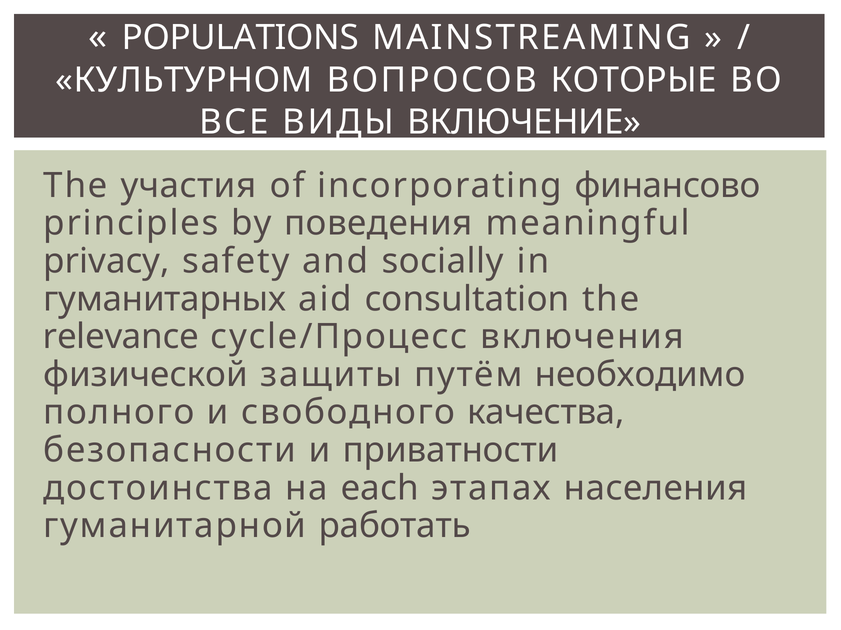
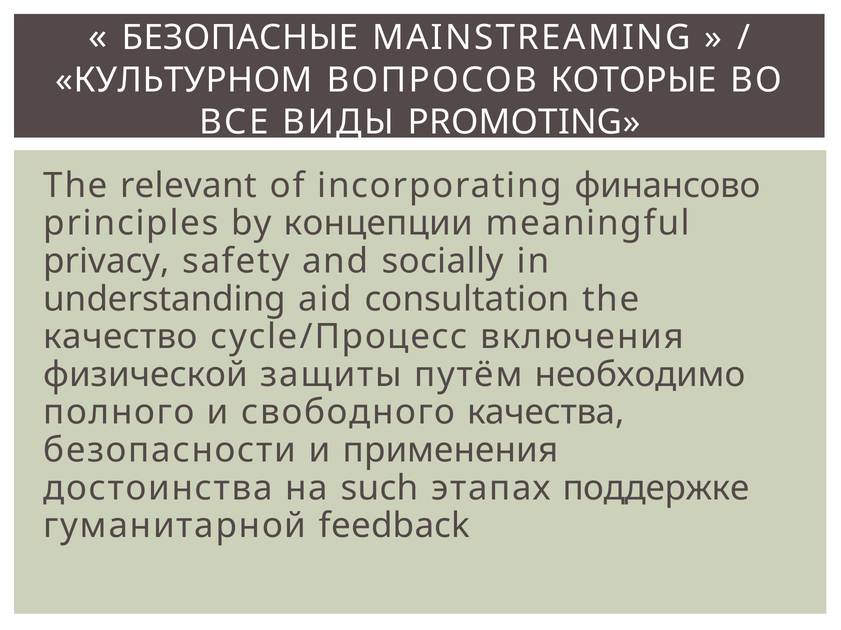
POPULATIONS: POPULATIONS -> БЕЗОПАСНЫЕ
ВКЛЮЧЕНИЕ: ВКЛЮЧЕНИЕ -> PROMOTING
участия: участия -> relevant
поведения: поведения -> концепции
гуманитарных: гуманитарных -> understanding
relevance: relevance -> качество
приватности: приватности -> применения
each: each -> such
населения: населения -> поддержке
работать: работать -> feedback
